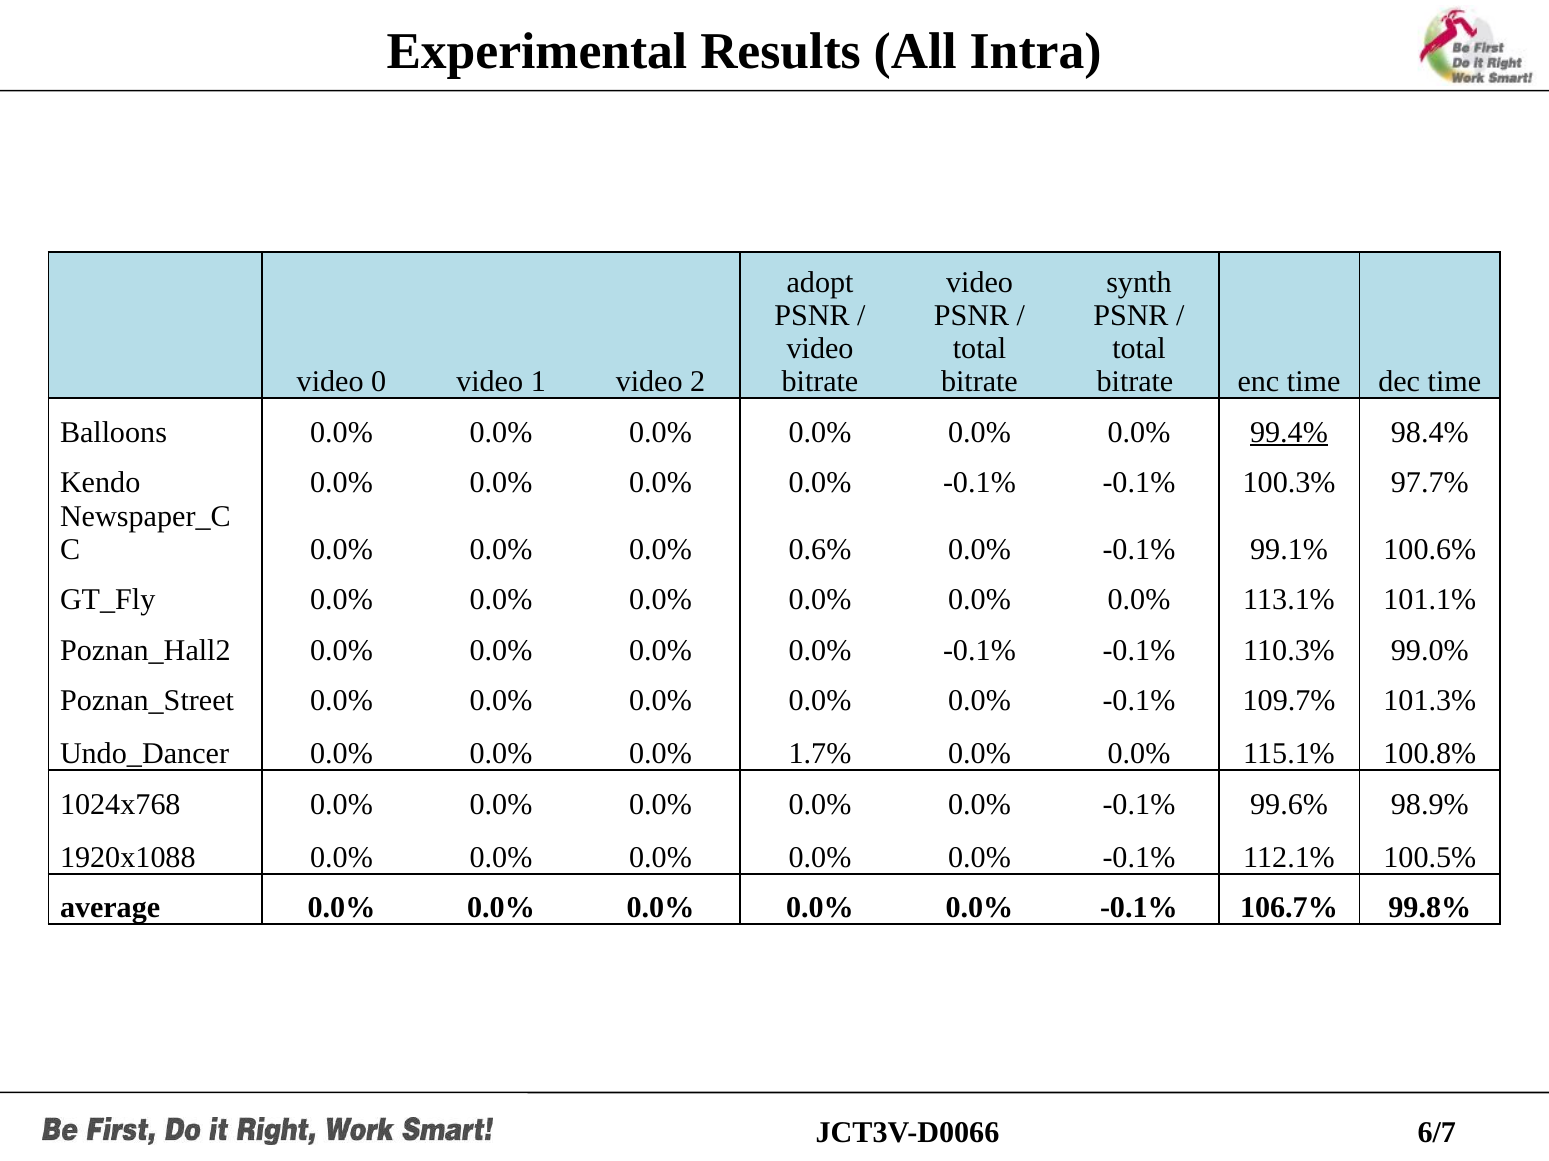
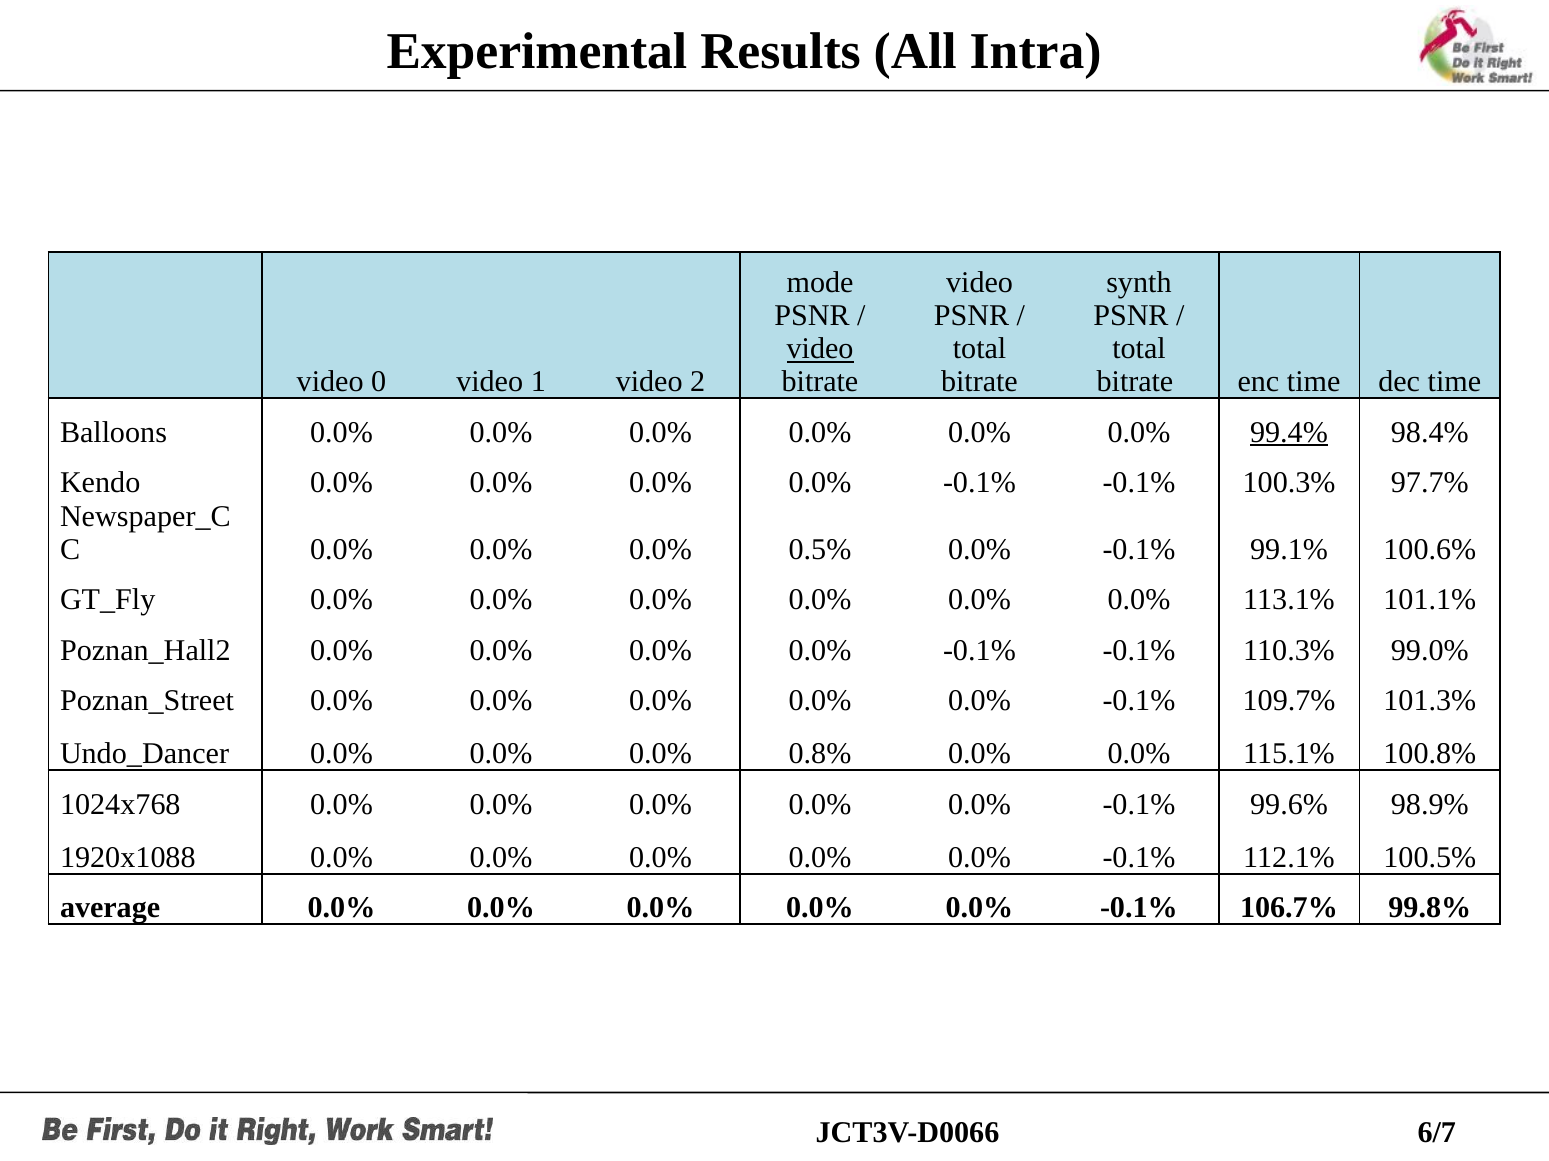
adopt: adopt -> mode
video at (820, 349) underline: none -> present
0.6%: 0.6% -> 0.5%
1.7%: 1.7% -> 0.8%
